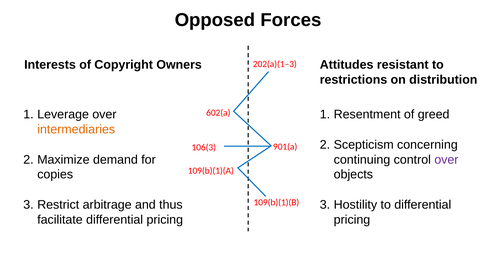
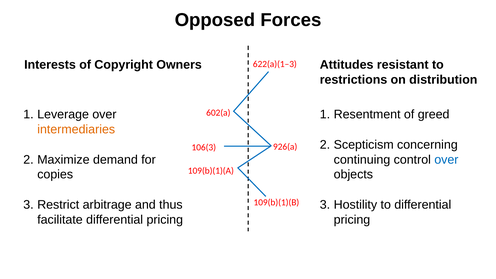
202(a)(1–3: 202(a)(1–3 -> 622(a)(1–3
901(a: 901(a -> 926(a
over at (446, 160) colour: purple -> blue
